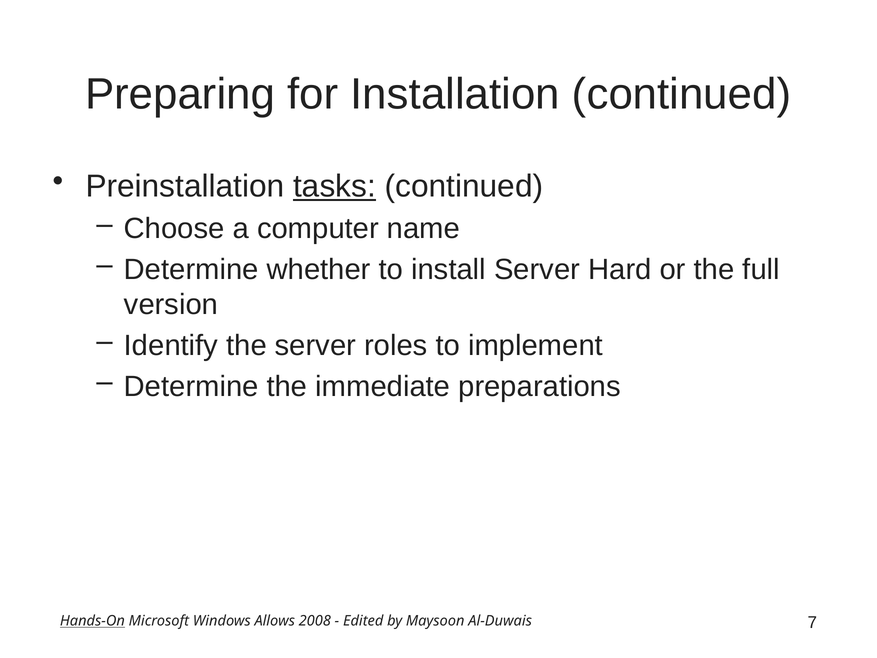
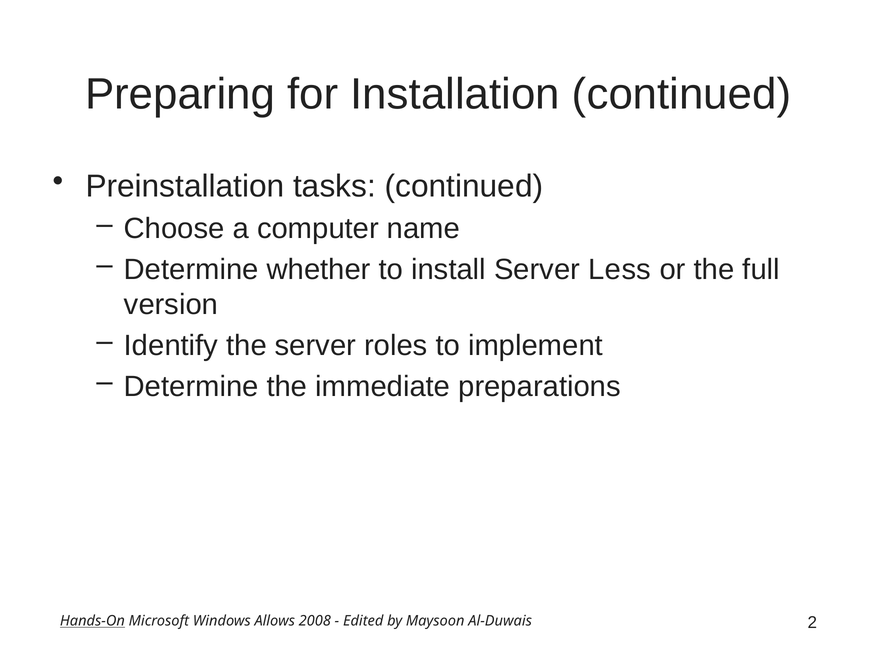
tasks underline: present -> none
Hard: Hard -> Less
7: 7 -> 2
